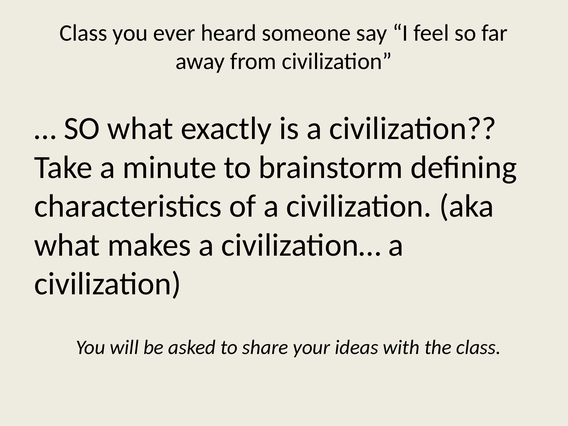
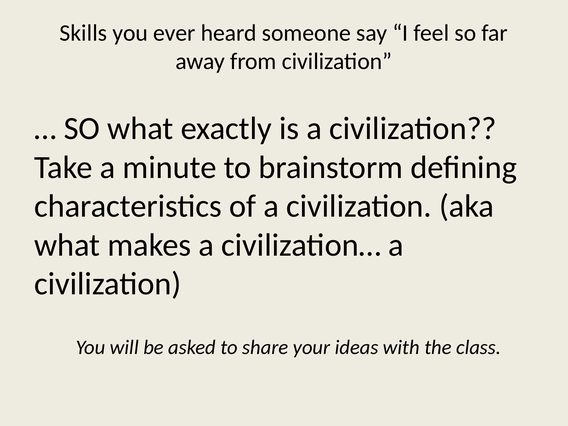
Class at (83, 33): Class -> Skills
